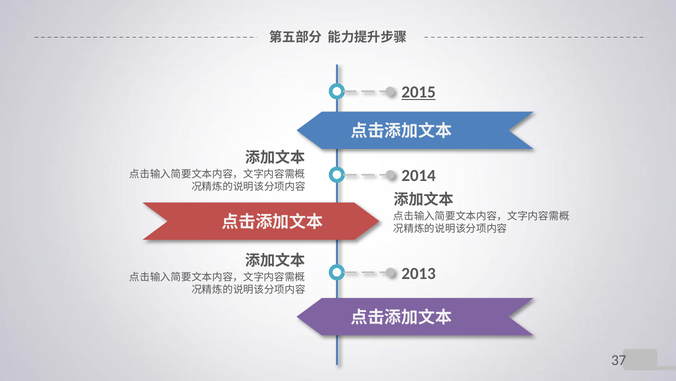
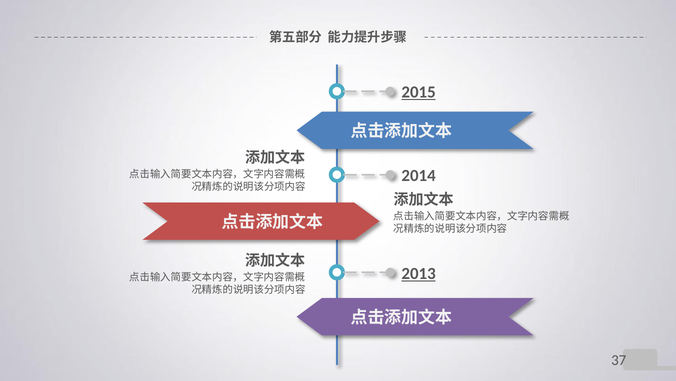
2013 underline: none -> present
